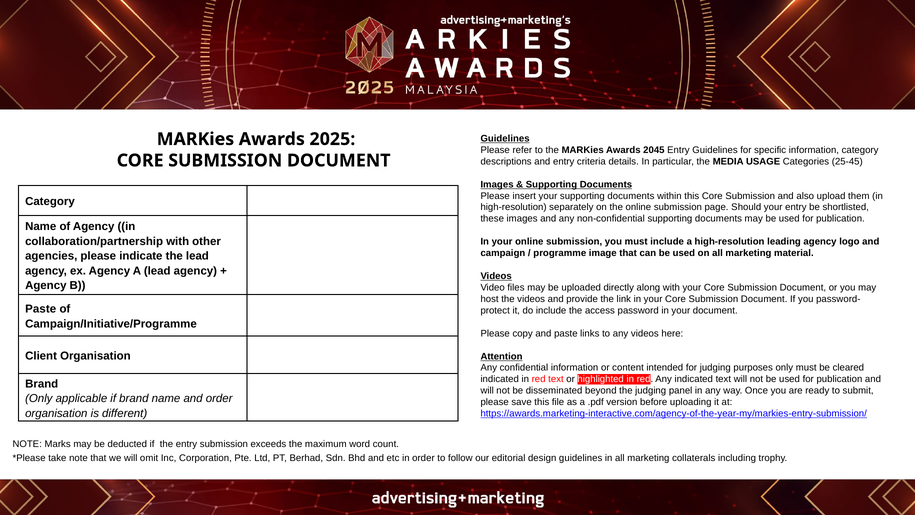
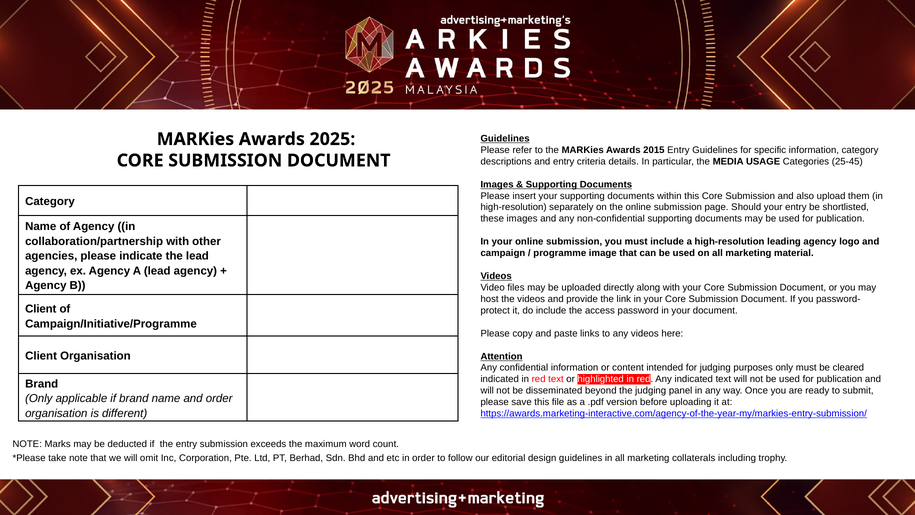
2045: 2045 -> 2015
Paste at (41, 309): Paste -> Client
